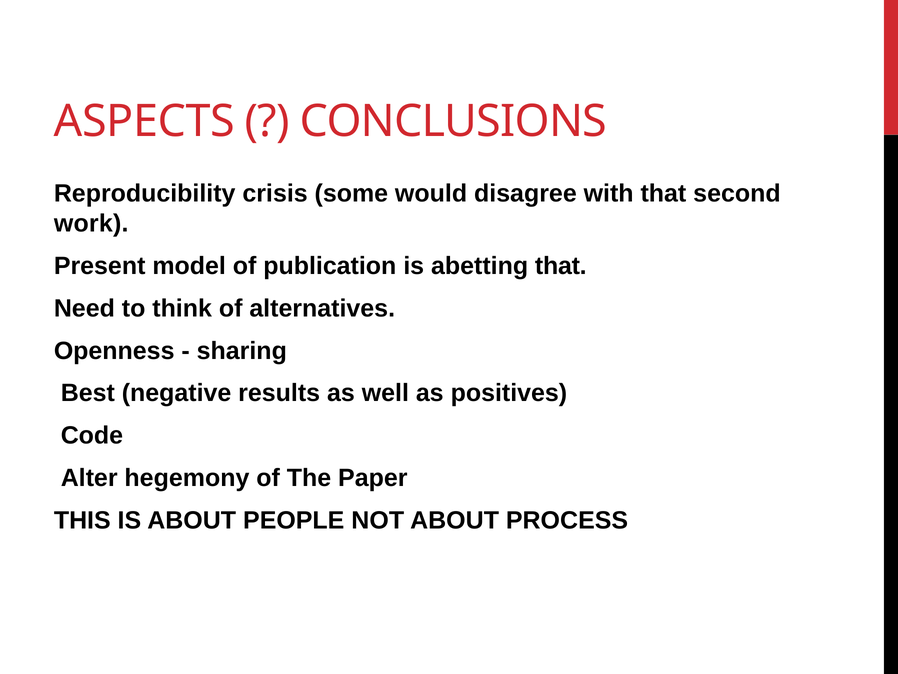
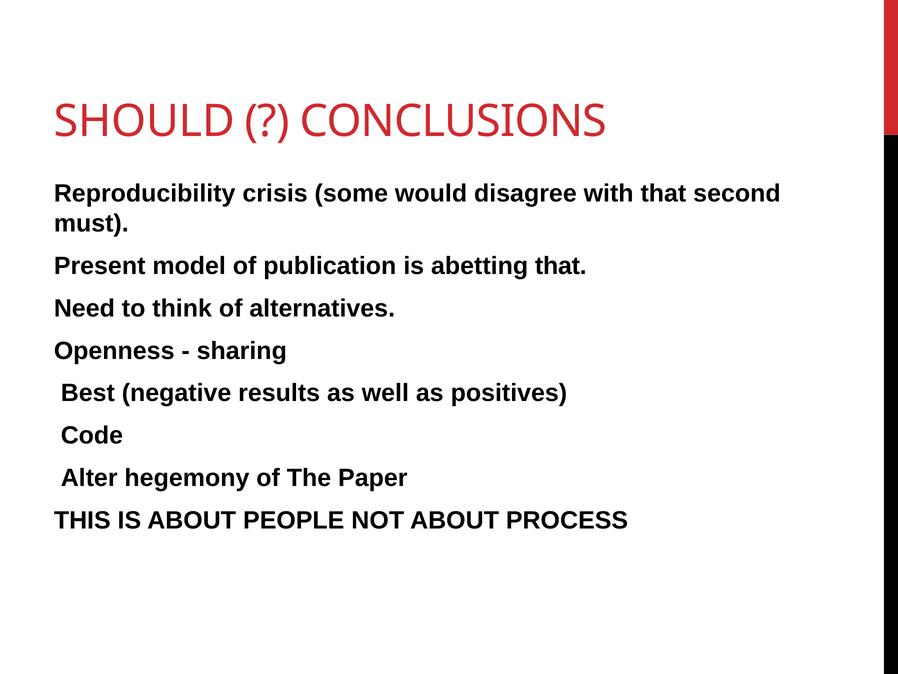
ASPECTS: ASPECTS -> SHOULD
work: work -> must
